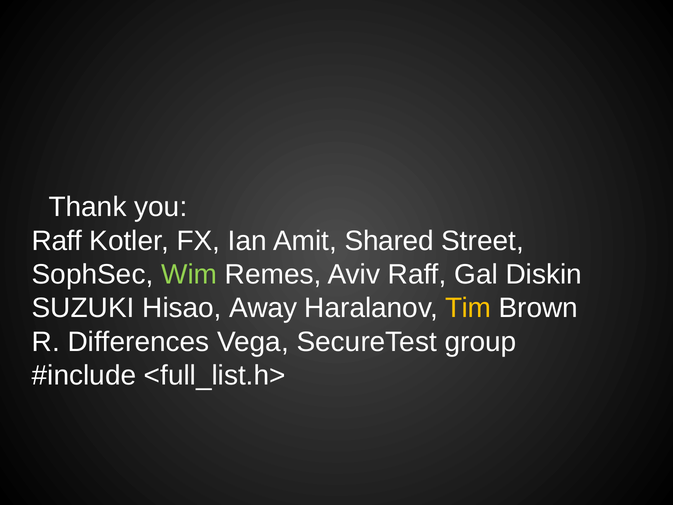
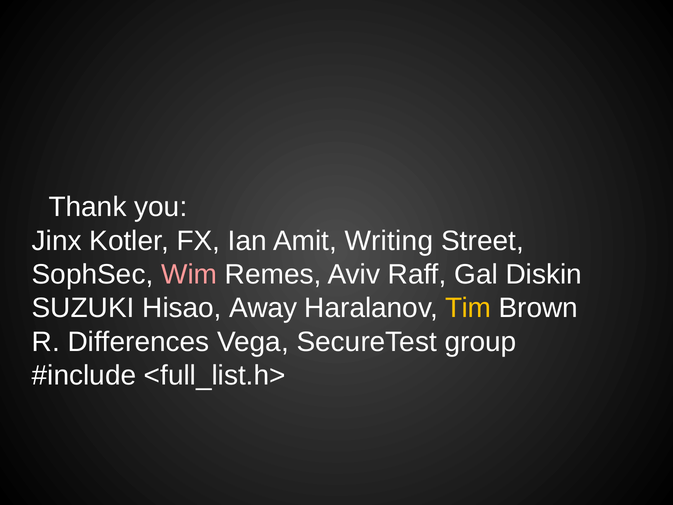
Raff at (57, 241): Raff -> Jinx
Shared: Shared -> Writing
Wim colour: light green -> pink
